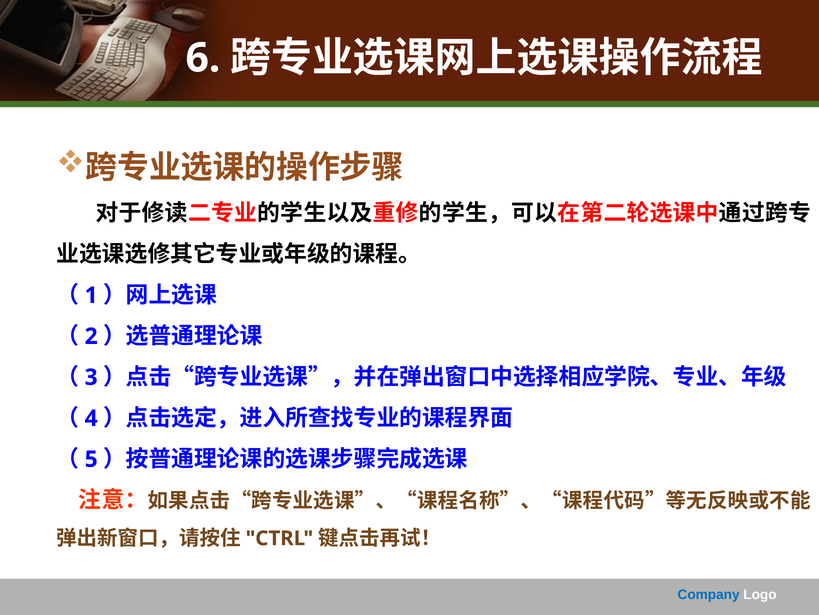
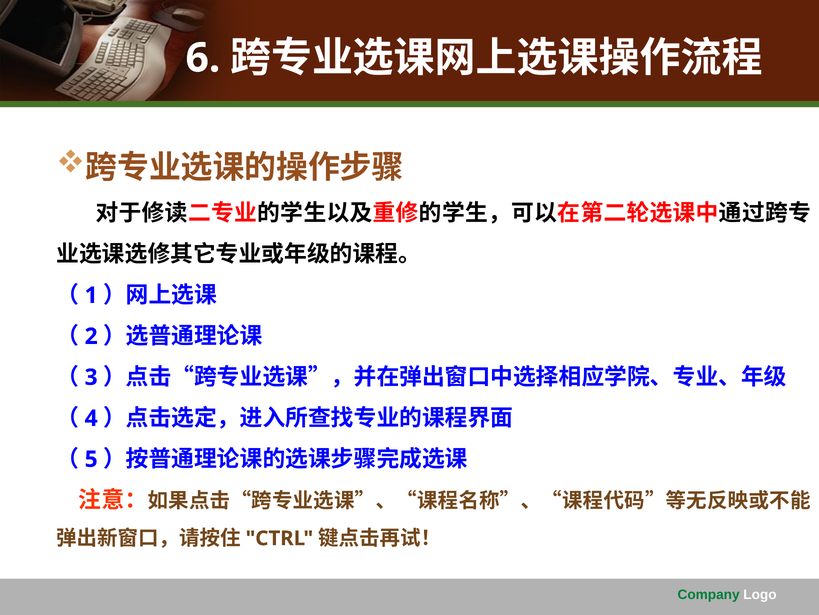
Company colour: blue -> green
